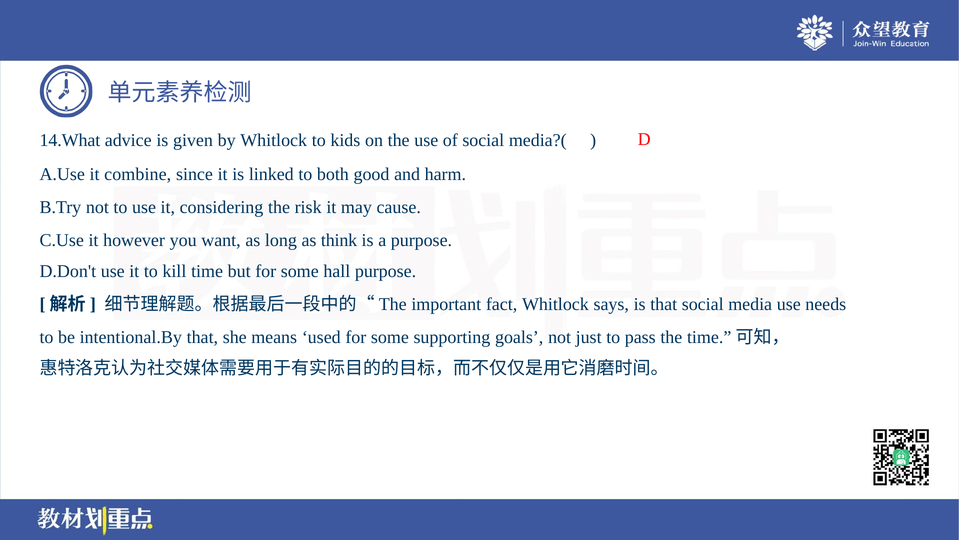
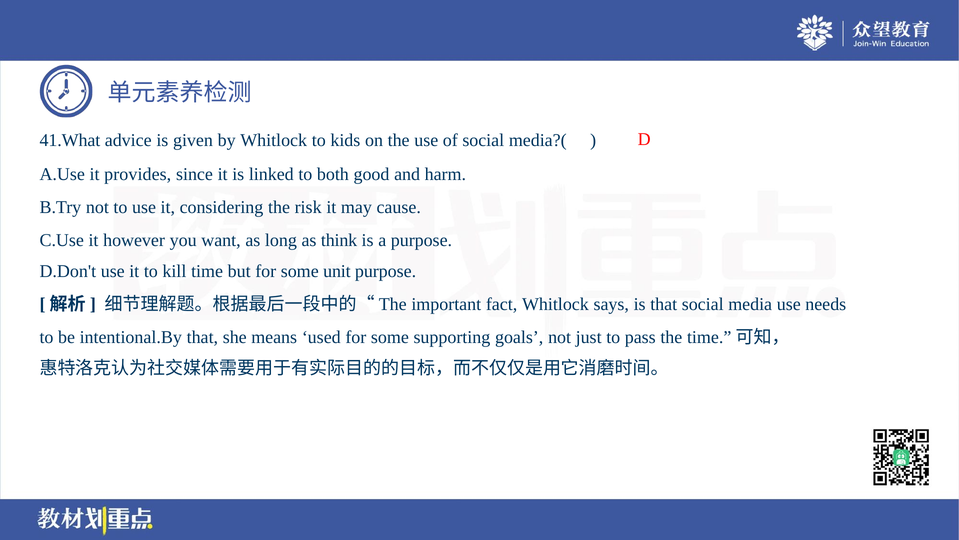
14.What: 14.What -> 41.What
combine: combine -> provides
hall: hall -> unit
